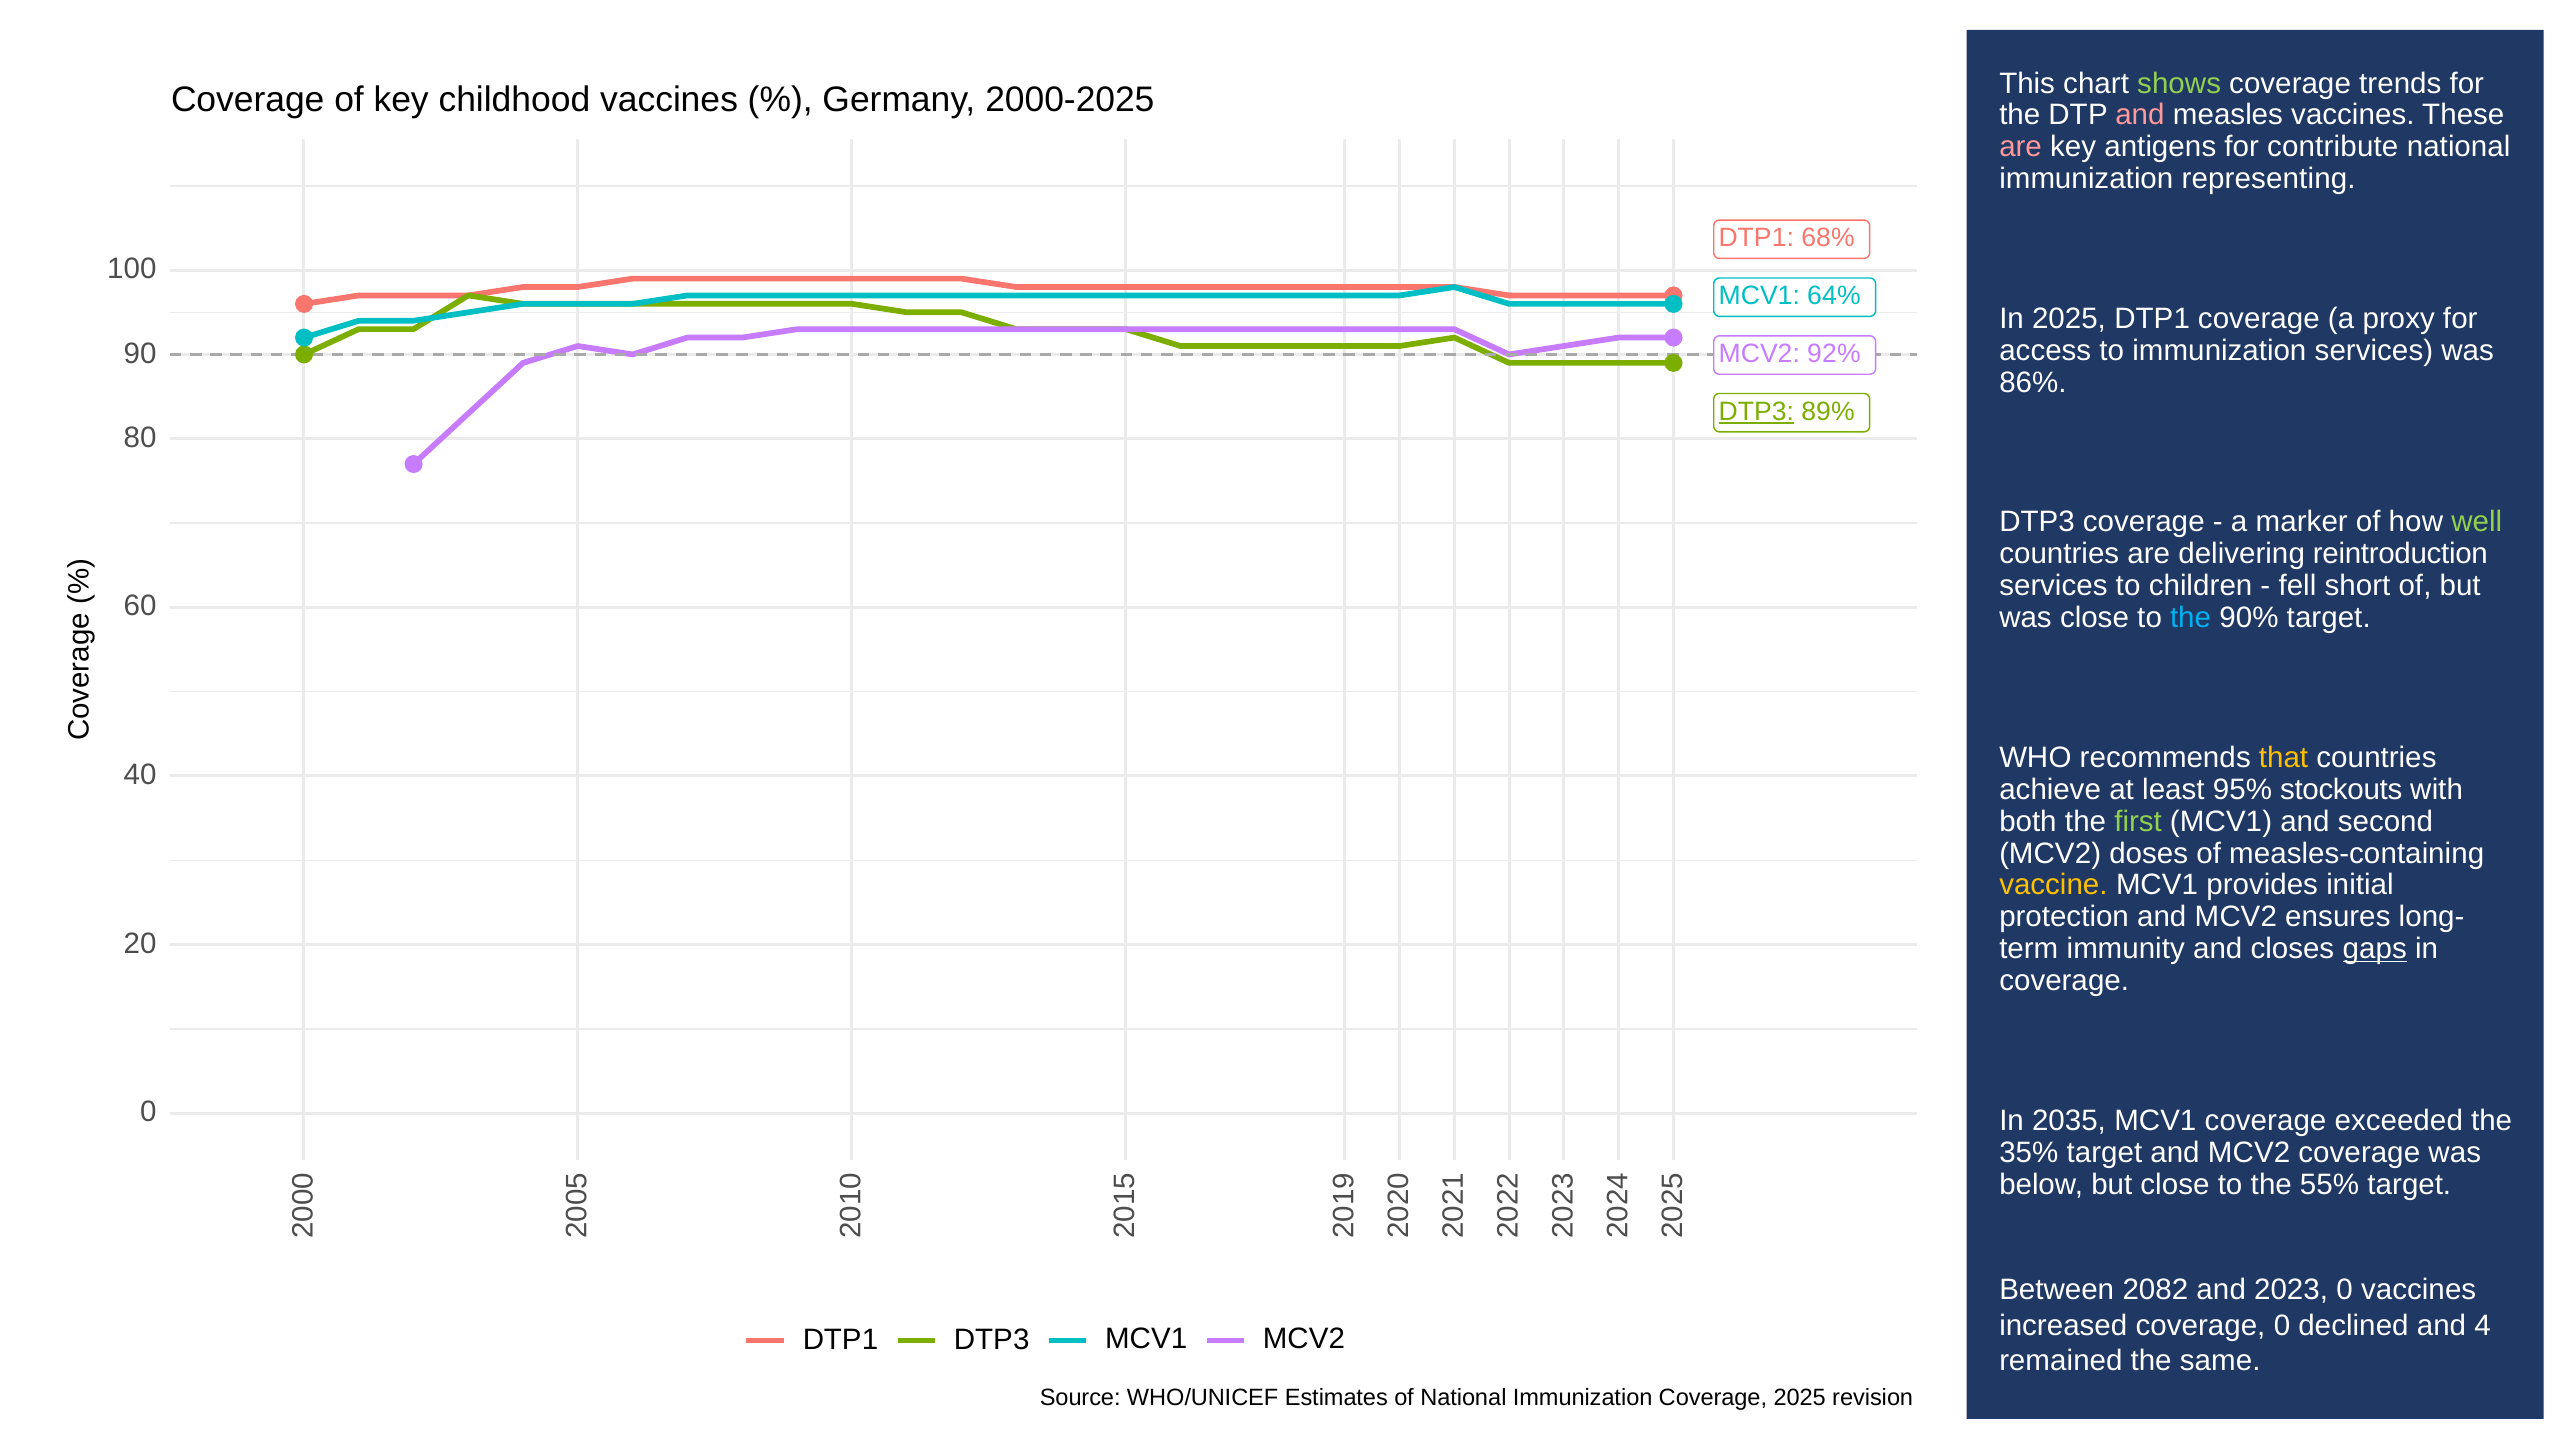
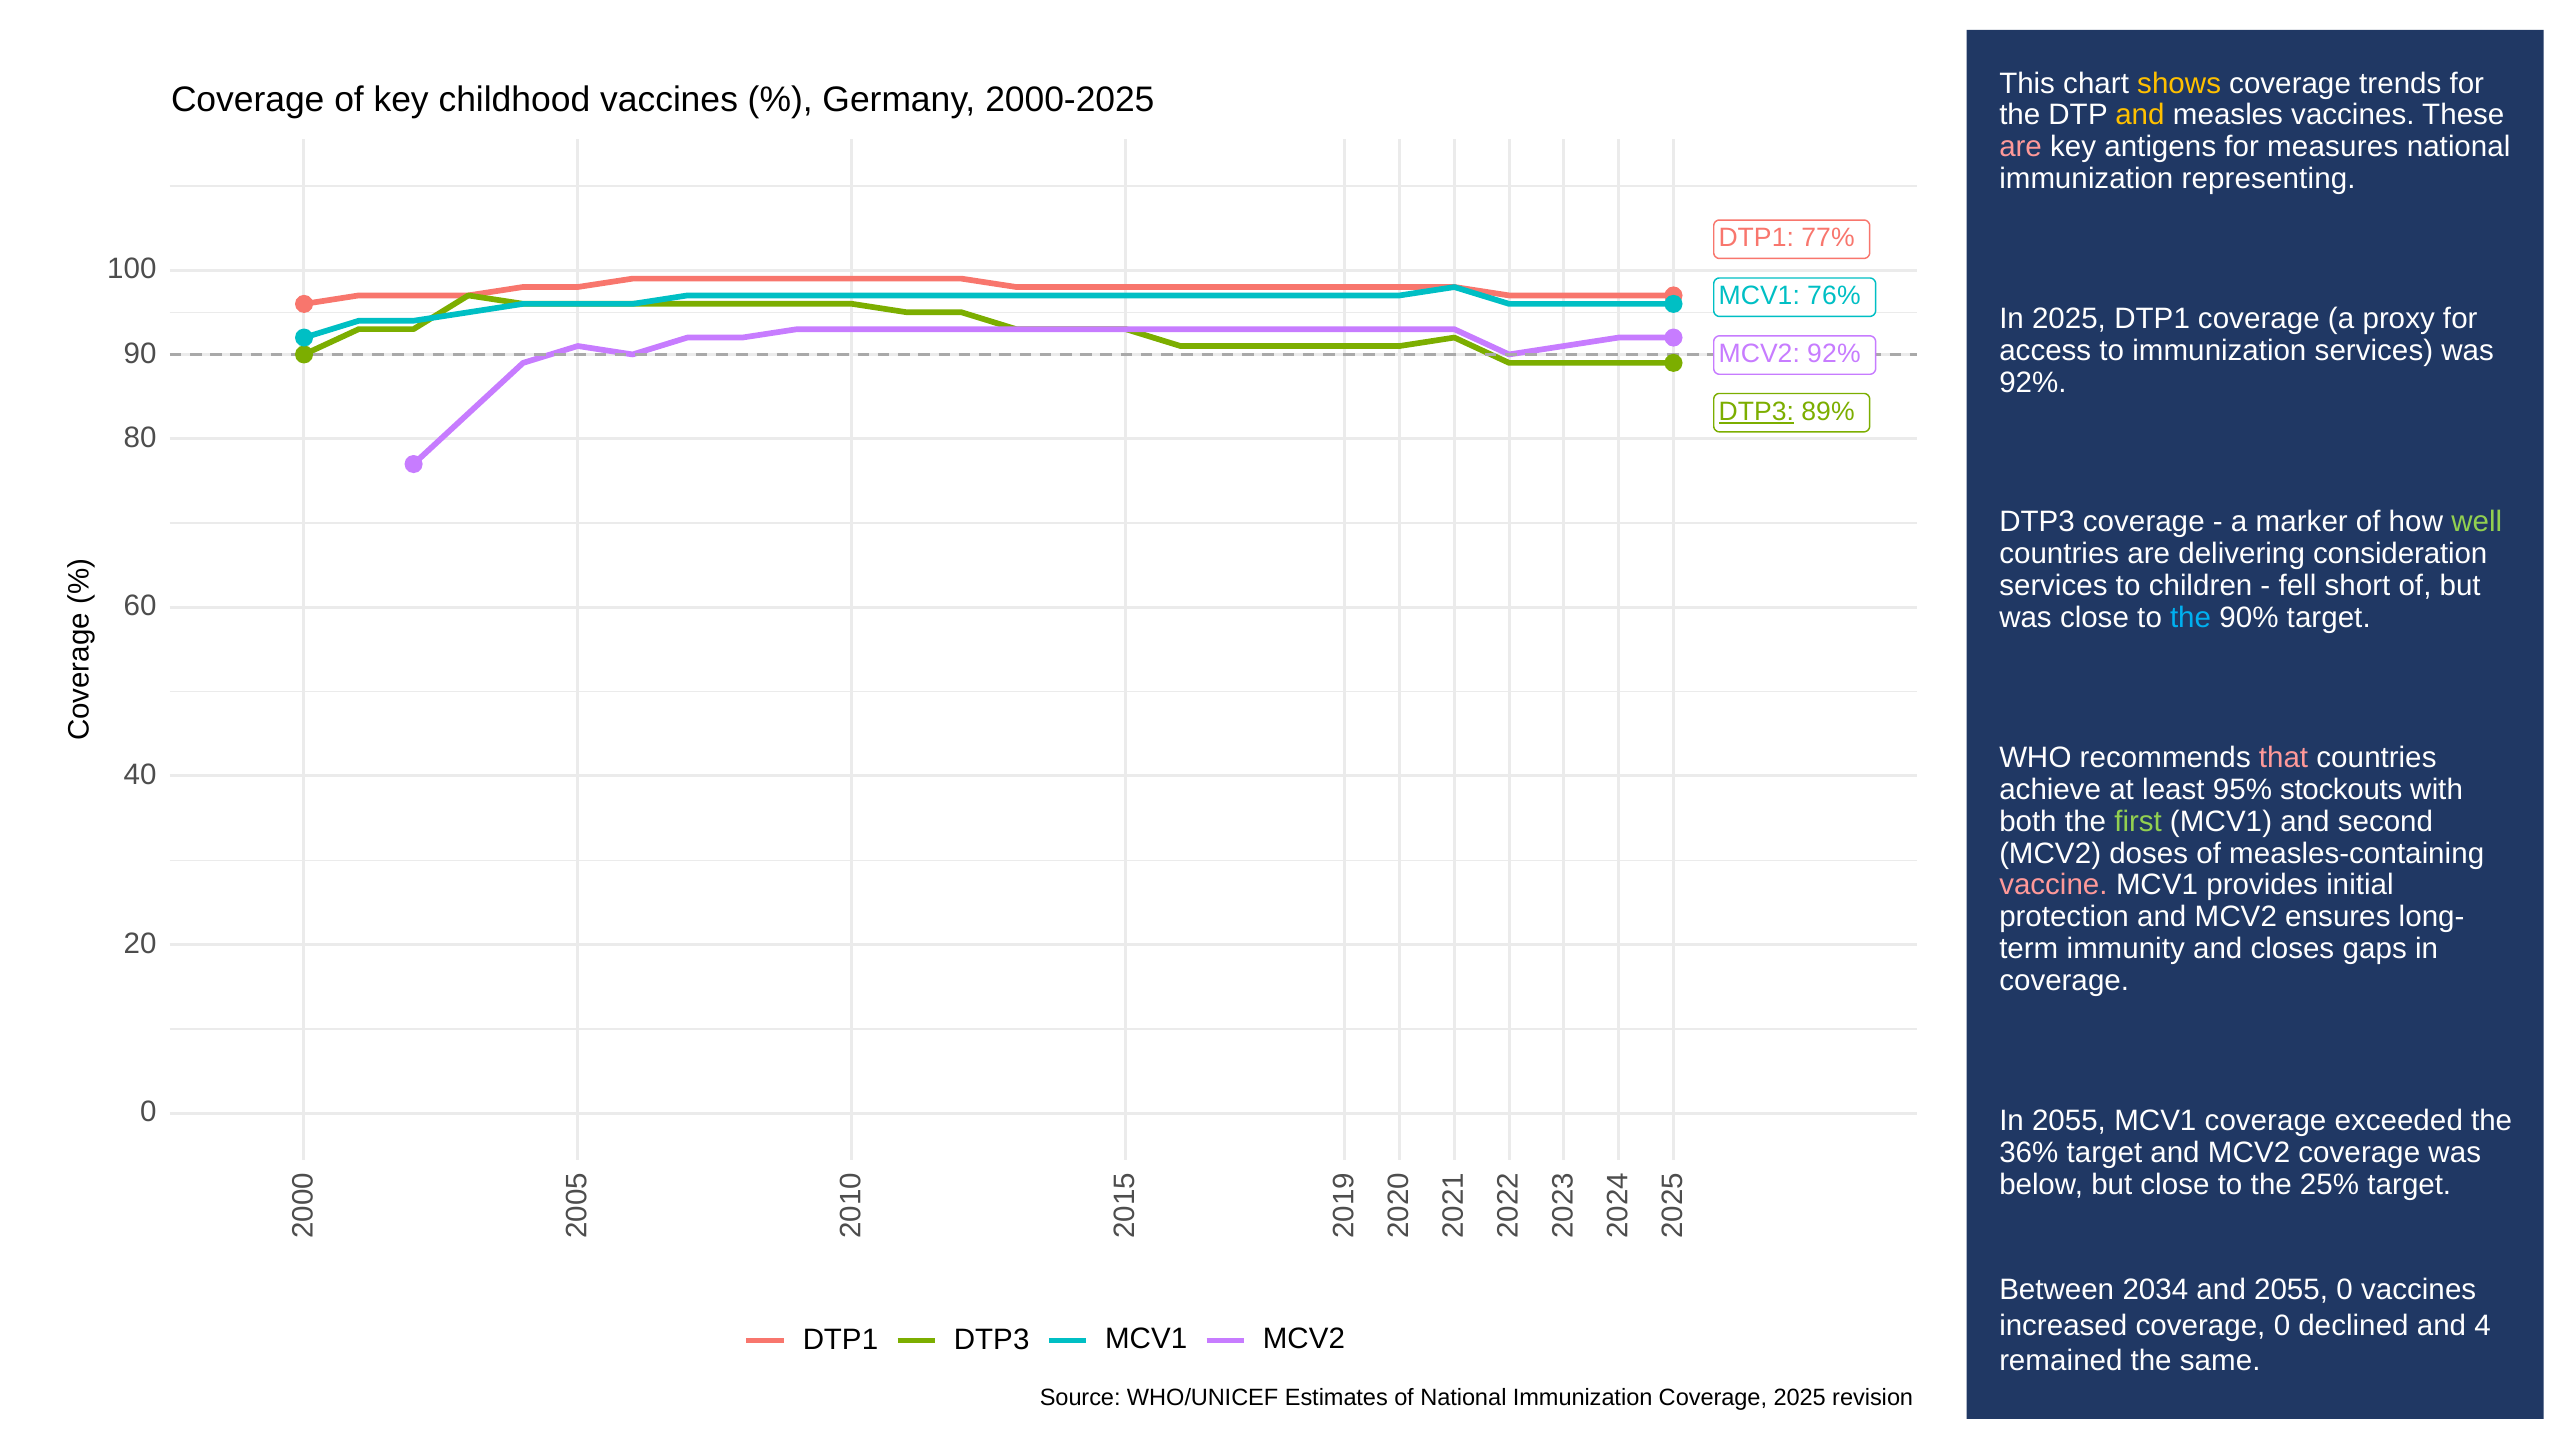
shows colour: light green -> yellow
and at (2140, 115) colour: pink -> yellow
contribute: contribute -> measures
68%: 68% -> 77%
64%: 64% -> 76%
86% at (2033, 382): 86% -> 92%
reintroduction: reintroduction -> consideration
that colour: yellow -> pink
vaccine colour: yellow -> pink
gaps underline: present -> none
In 2035: 2035 -> 2055
35%: 35% -> 36%
55%: 55% -> 25%
2082: 2082 -> 2034
and 2023: 2023 -> 2055
